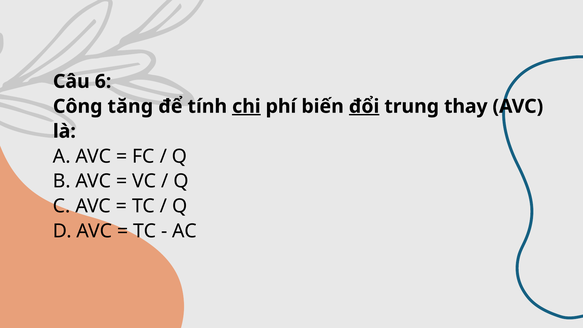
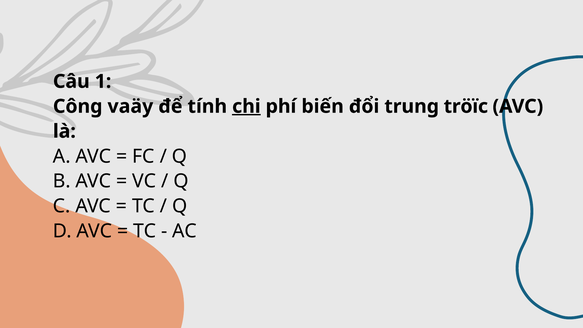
6: 6 -> 1
tăng: tăng -> vaäy
đổi underline: present -> none
thay: thay -> tröïc
